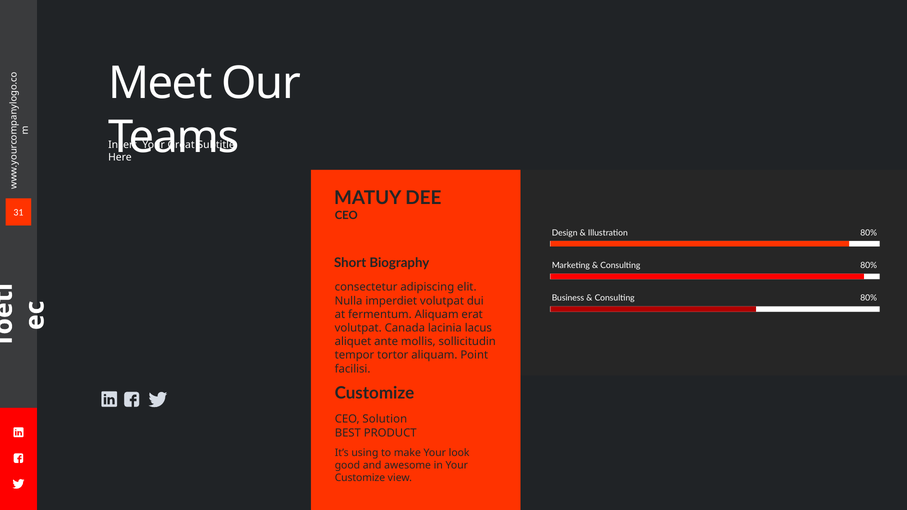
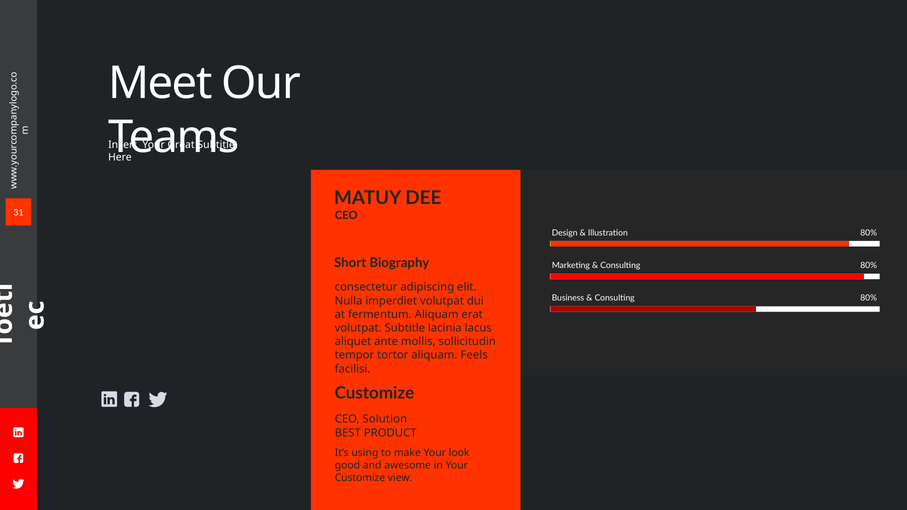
volutpat Canada: Canada -> Subtitle
Point: Point -> Feels
